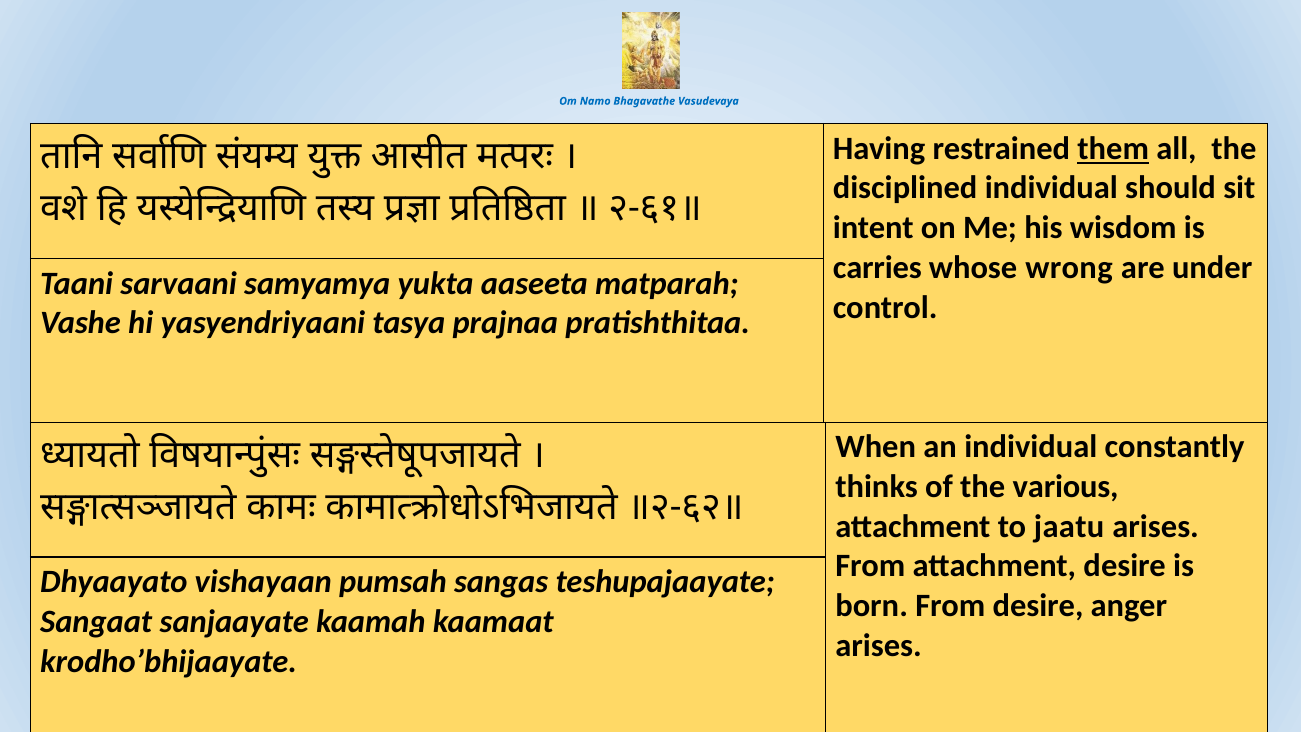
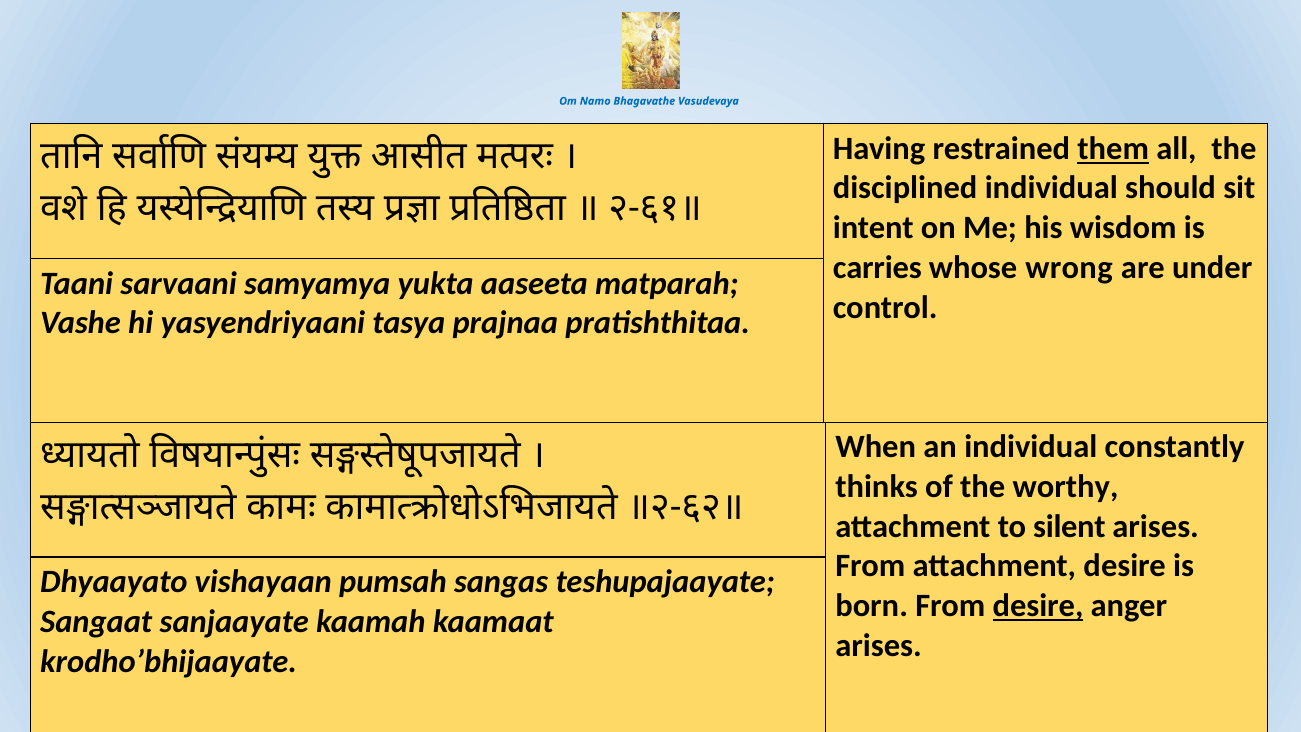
various: various -> worthy
jaatu: jaatu -> silent
desire at (1038, 606) underline: none -> present
